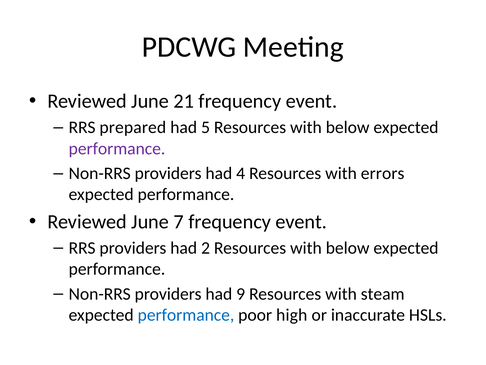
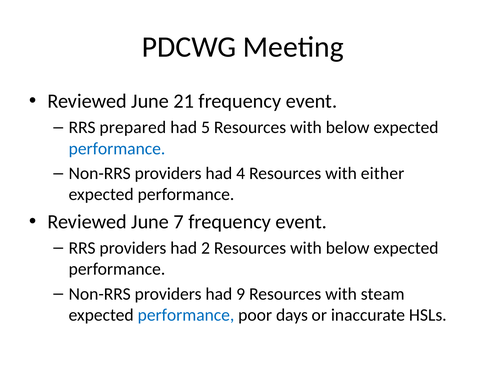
performance at (117, 148) colour: purple -> blue
errors: errors -> either
high: high -> days
